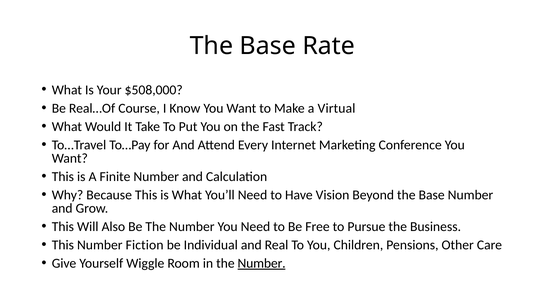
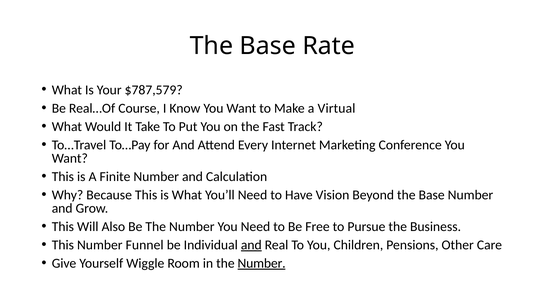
$508,000: $508,000 -> $787,579
Fiction: Fiction -> Funnel
and at (251, 245) underline: none -> present
